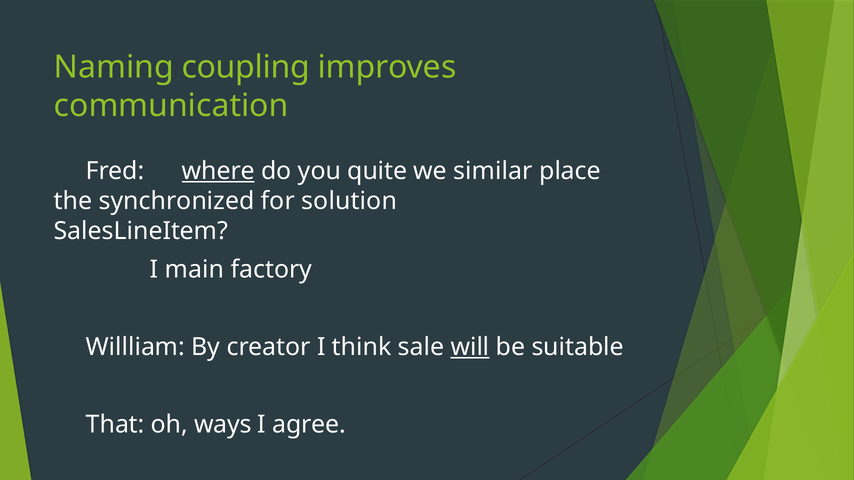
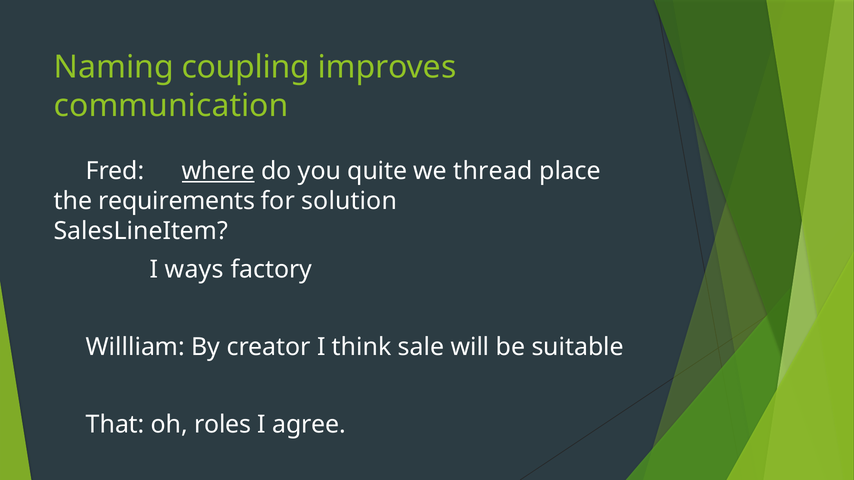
similar: similar -> thread
synchronized: synchronized -> requirements
main: main -> ways
will underline: present -> none
ways: ways -> roles
